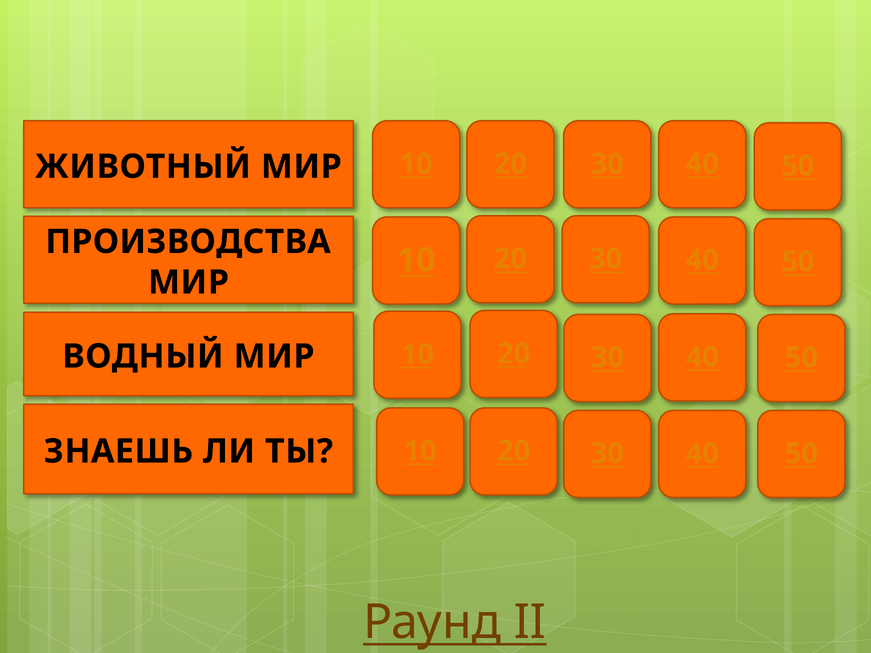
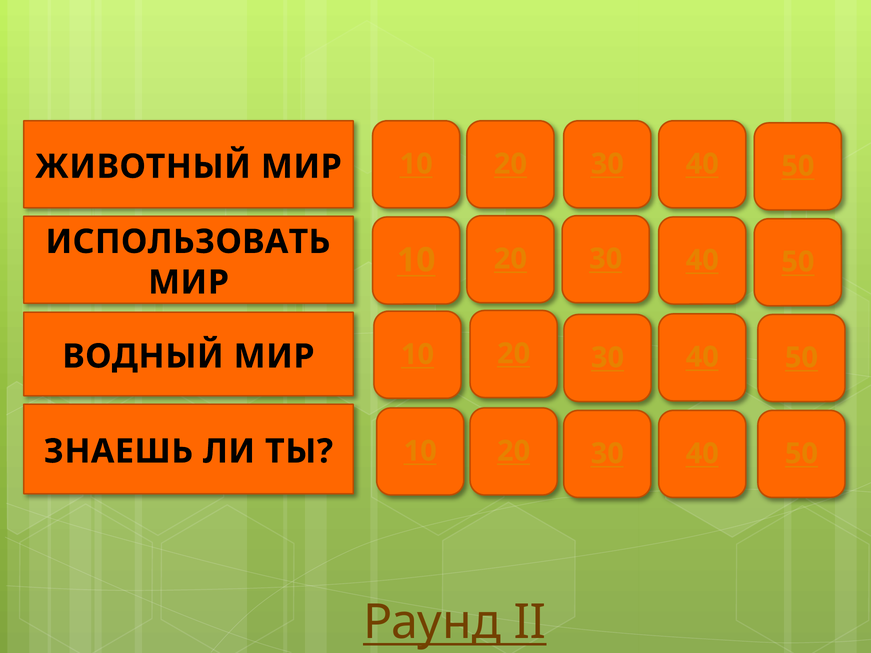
ПРОИЗВОДСТВА: ПРОИЗВОДСТВА -> ИСПОЛЬЗОВАТЬ
